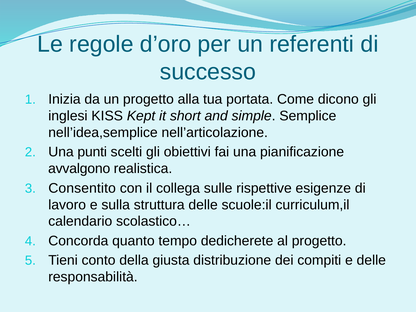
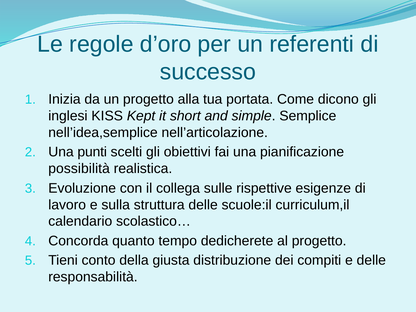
avvalgono: avvalgono -> possibilità
Consentito: Consentito -> Evoluzione
